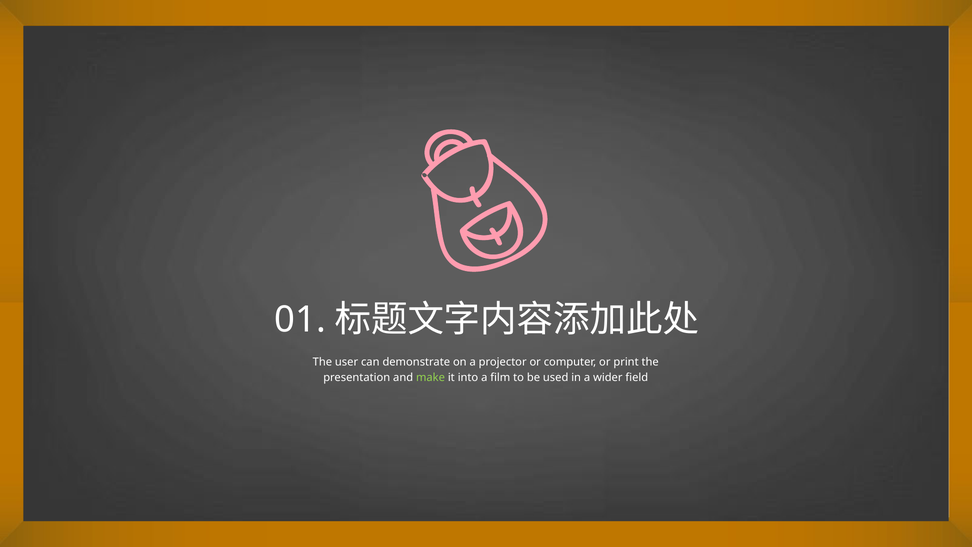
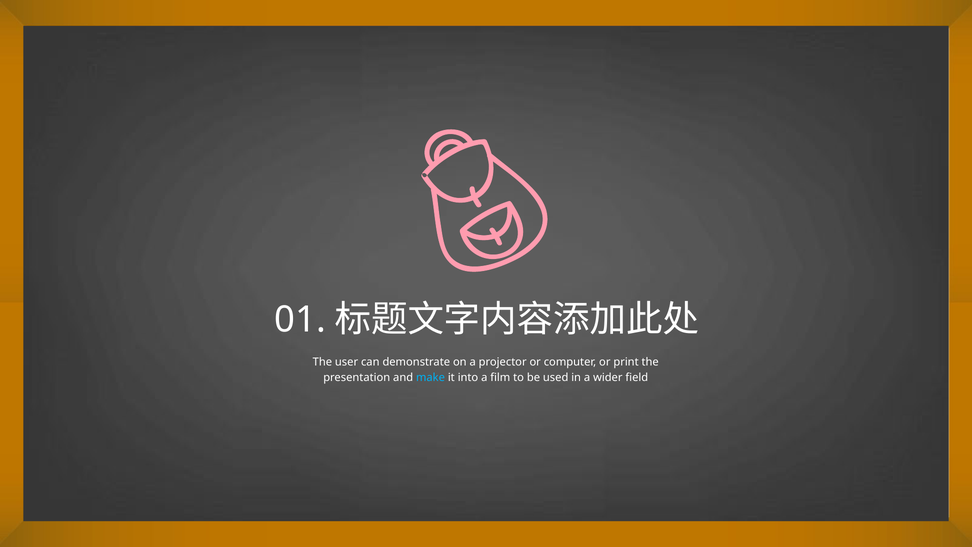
make colour: light green -> light blue
